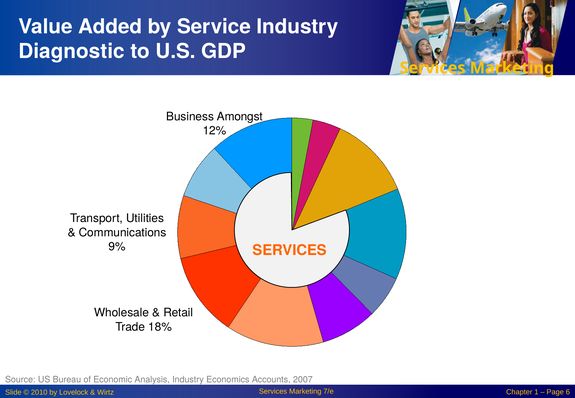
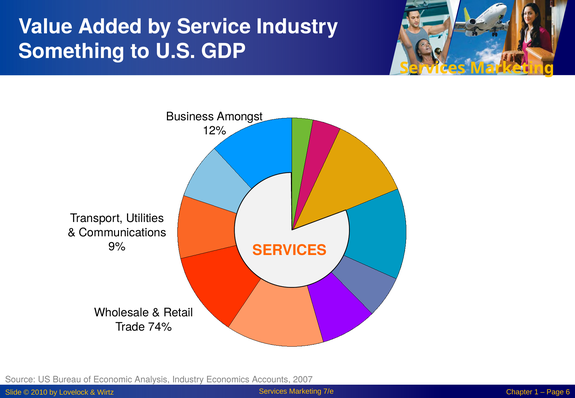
Diagnostic: Diagnostic -> Something
18%: 18% -> 74%
